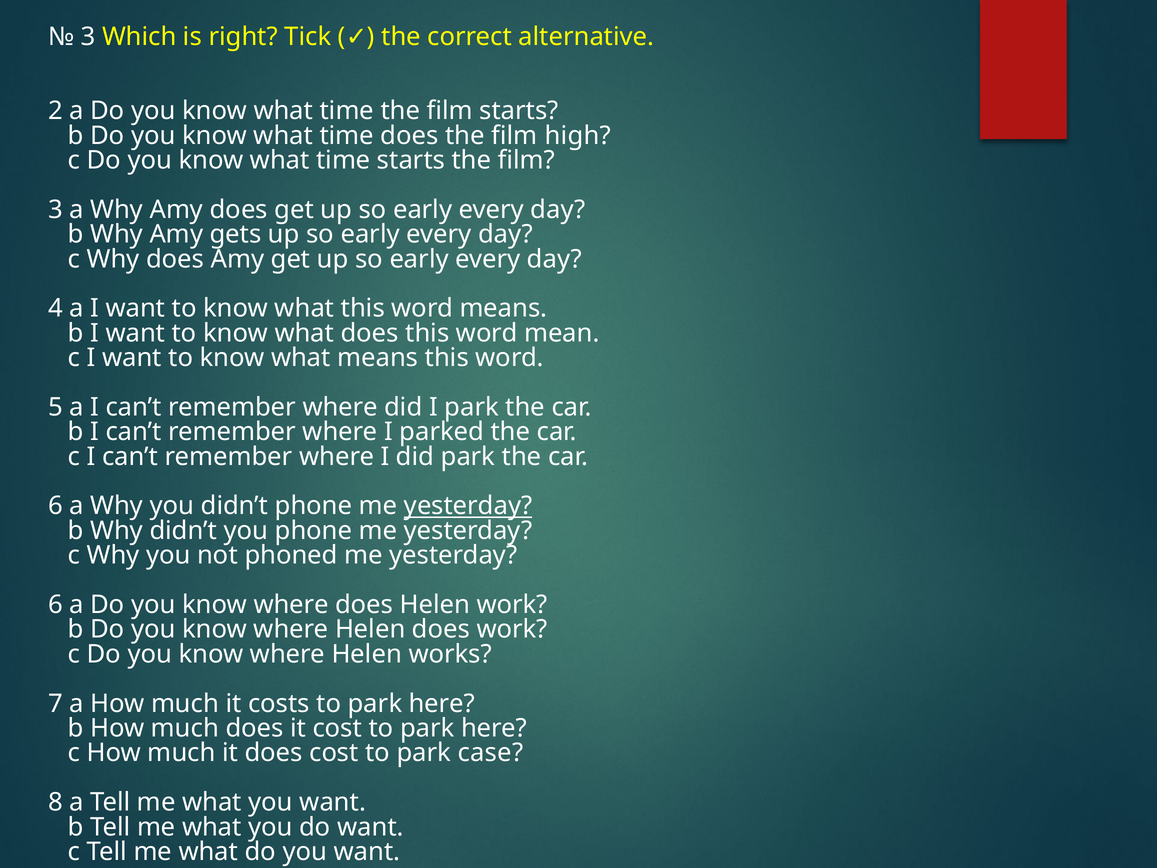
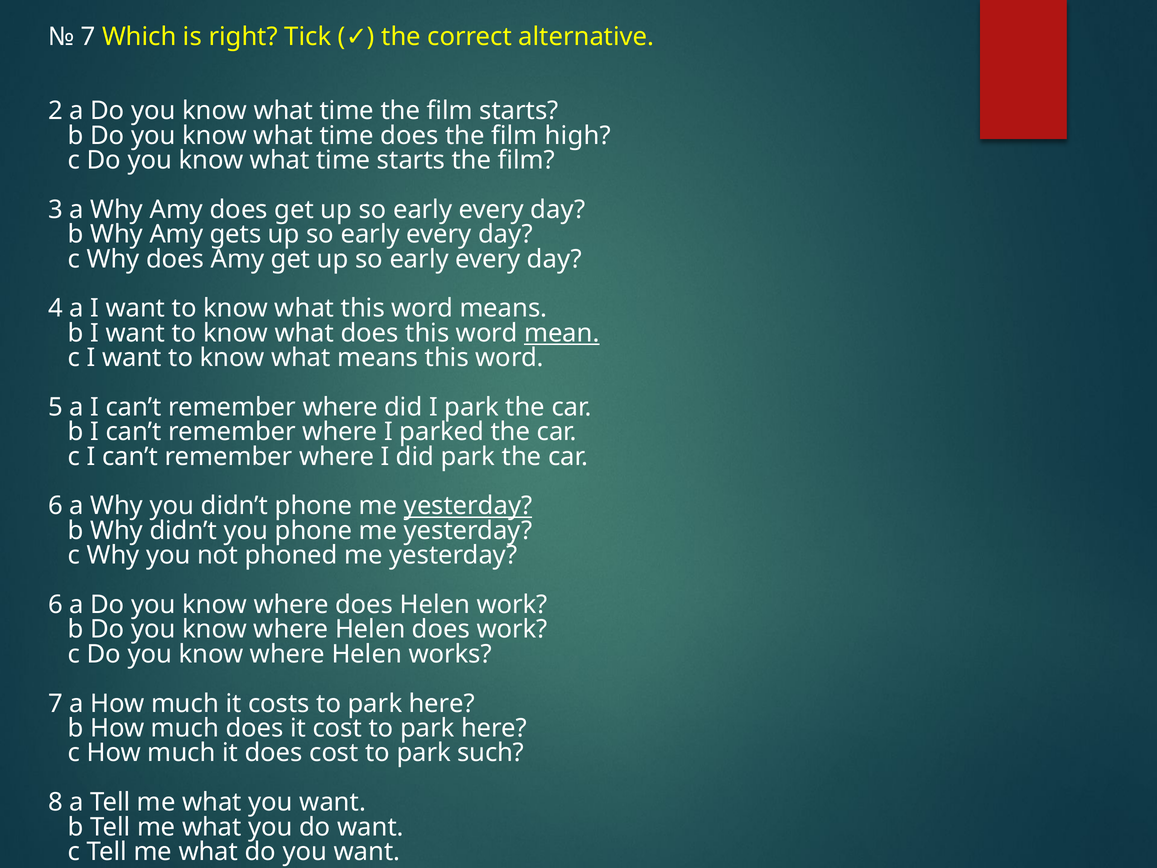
3 at (88, 37): 3 -> 7
mean underline: none -> present
case: case -> such
